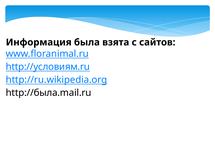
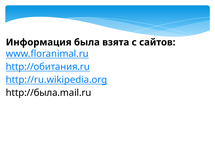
http://условиям.ru: http://условиям.ru -> http://обитания.ru
